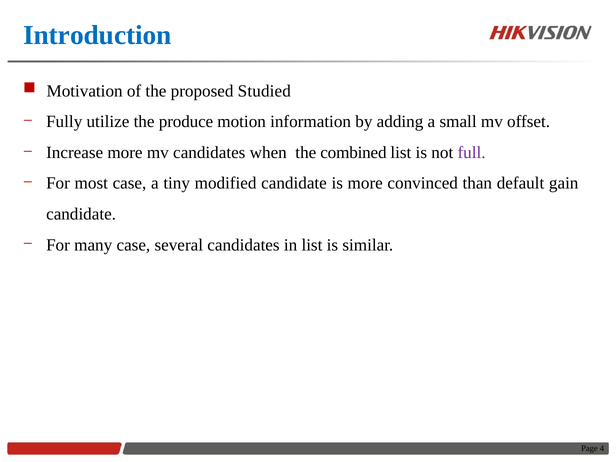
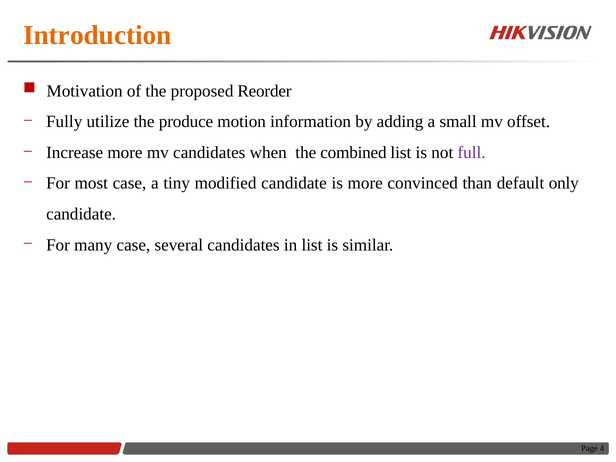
Introduction colour: blue -> orange
Studied: Studied -> Reorder
gain: gain -> only
